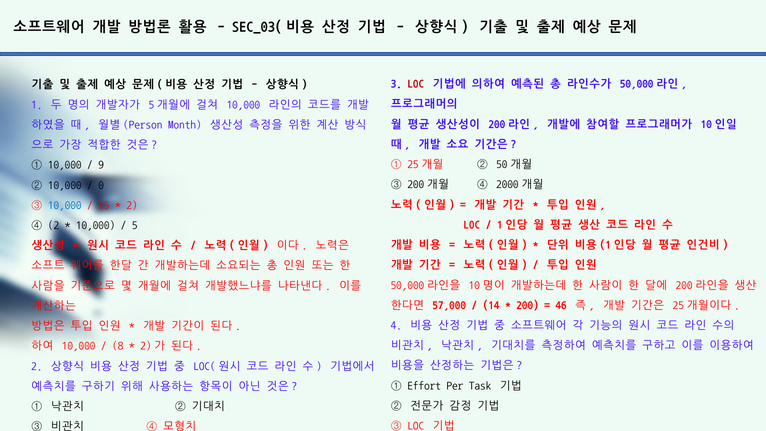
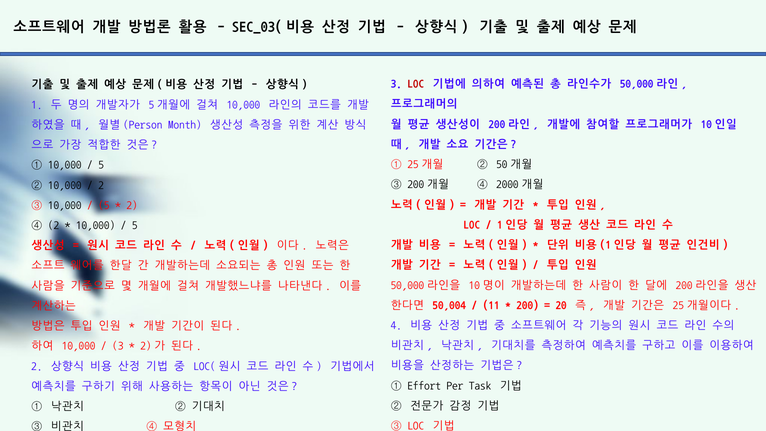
9 at (101, 165): 9 -> 5
0 at (101, 185): 0 -> 2
10,000 at (65, 205) colour: blue -> black
57,000: 57,000 -> 50,004
14: 14 -> 11
46: 46 -> 20
8 at (118, 346): 8 -> 3
